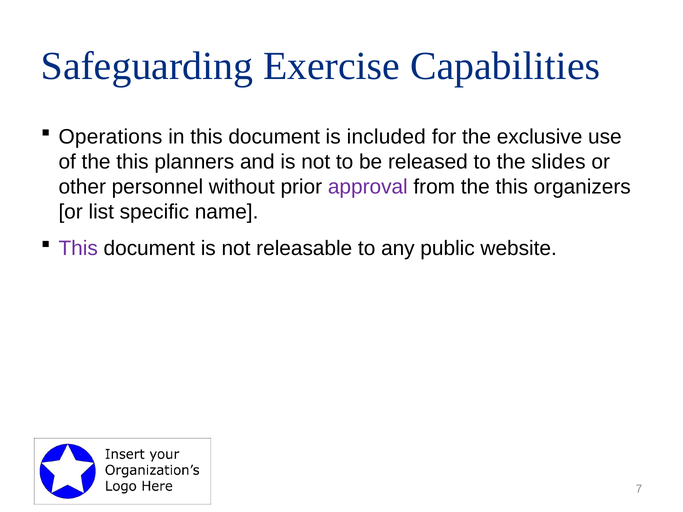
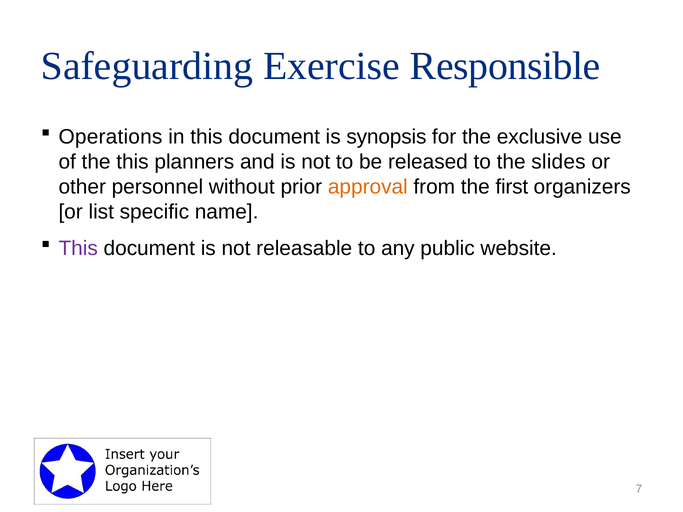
Capabilities: Capabilities -> Responsible
included: included -> synopsis
approval colour: purple -> orange
from the this: this -> first
